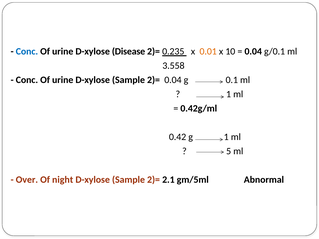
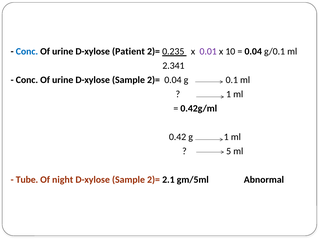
Disease: Disease -> Patient
0.01 colour: orange -> purple
3.558: 3.558 -> 2.341
Over: Over -> Tube
